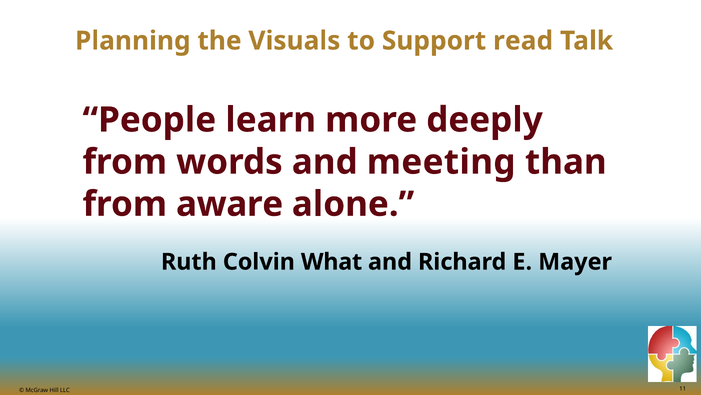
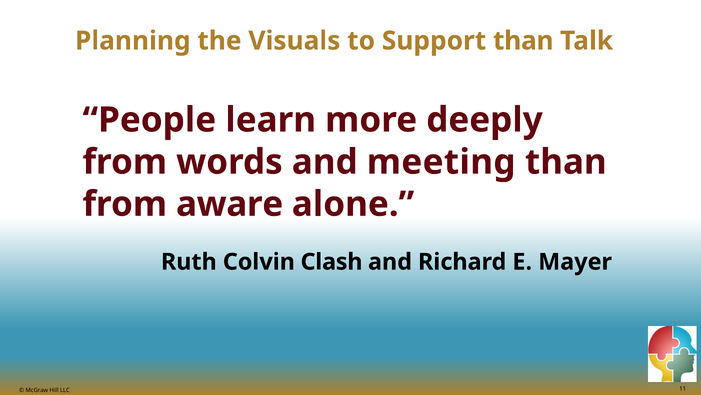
Support read: read -> than
What: What -> Clash
